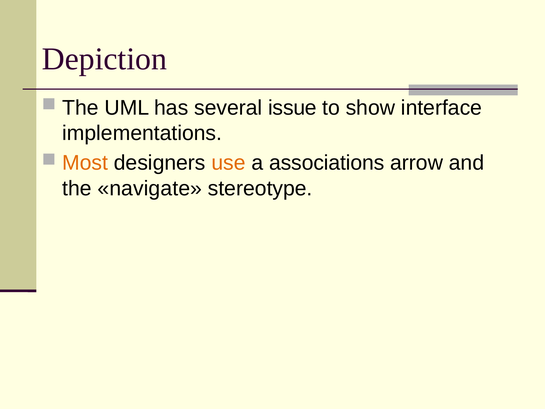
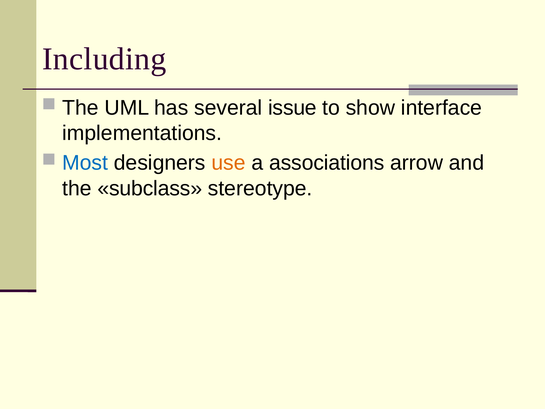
Depiction: Depiction -> Including
Most colour: orange -> blue
navigate: navigate -> subclass
